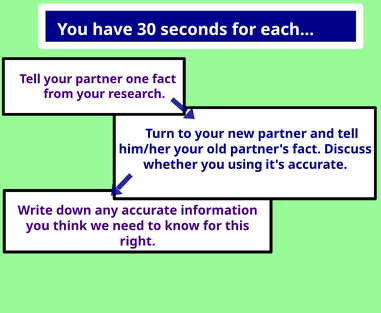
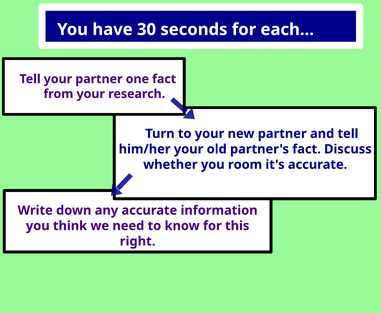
using: using -> room
